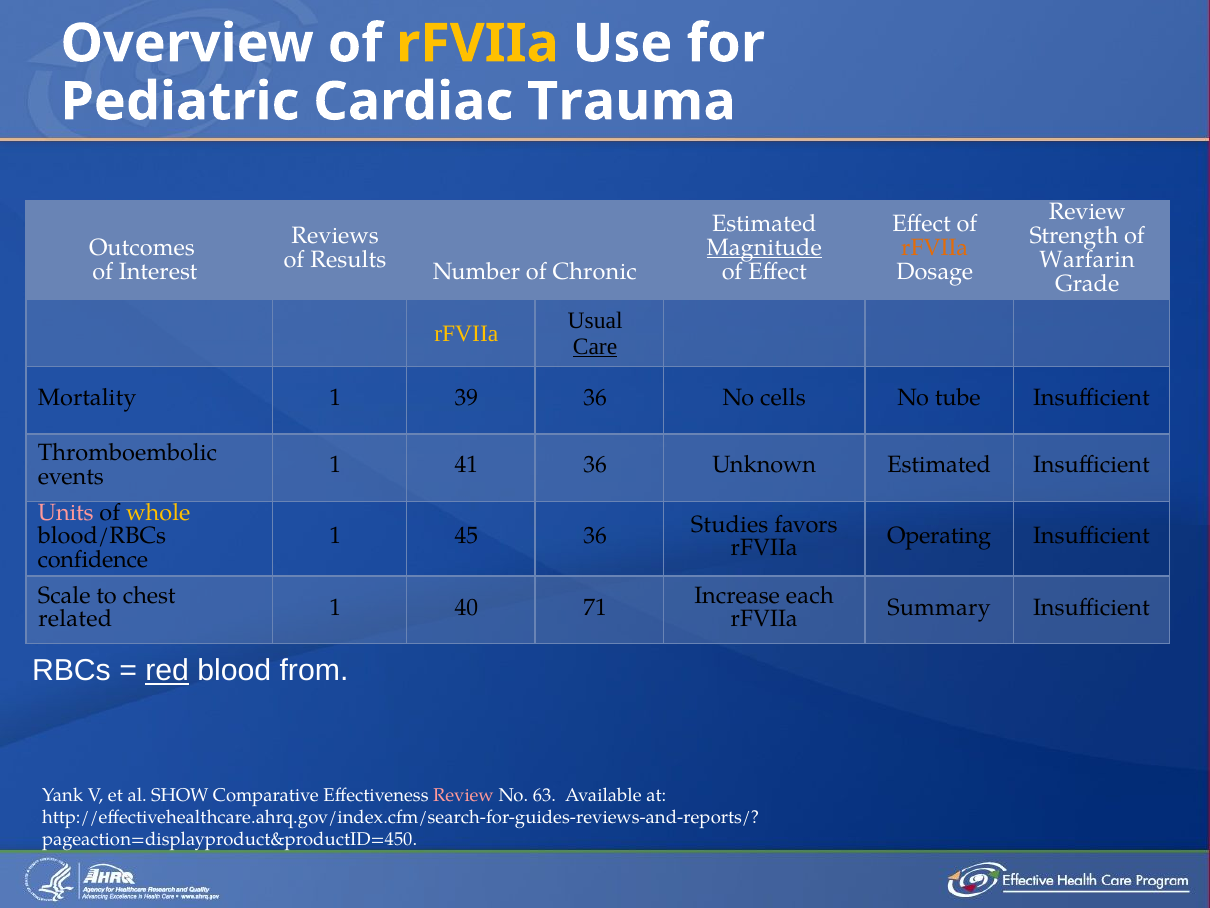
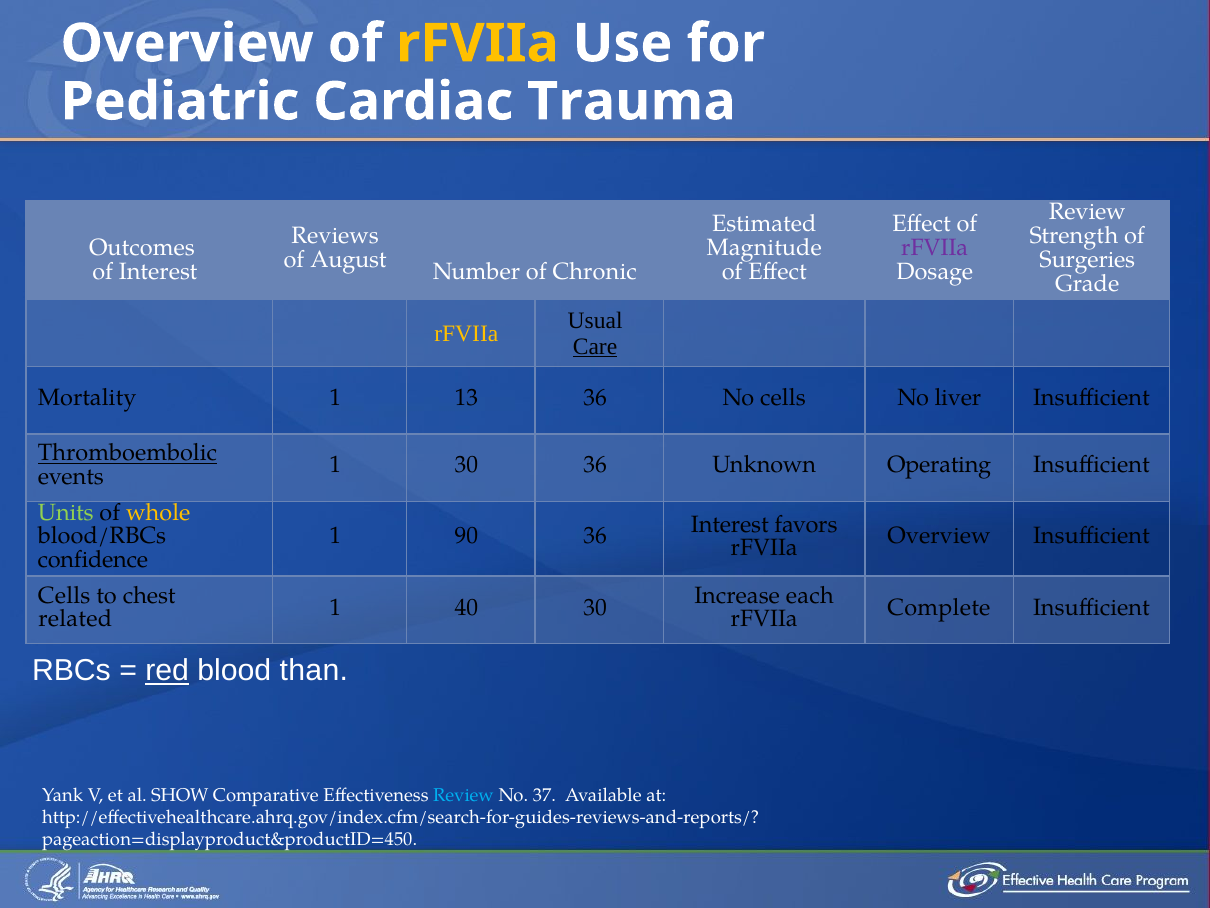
Magnitude underline: present -> none
rFVIIa at (935, 247) colour: orange -> purple
Results: Results -> August
Warfarin: Warfarin -> Surgeries
39: 39 -> 13
tube: tube -> liver
Thromboembolic underline: none -> present
1 41: 41 -> 30
Unknown Estimated: Estimated -> Operating
Units colour: pink -> light green
Studies at (730, 524): Studies -> Interest
45: 45 -> 90
Operating at (939, 536): Operating -> Overview
Scale at (64, 595): Scale -> Cells
40 71: 71 -> 30
Summary: Summary -> Complete
from: from -> than
Review at (464, 795) colour: pink -> light blue
63: 63 -> 37
